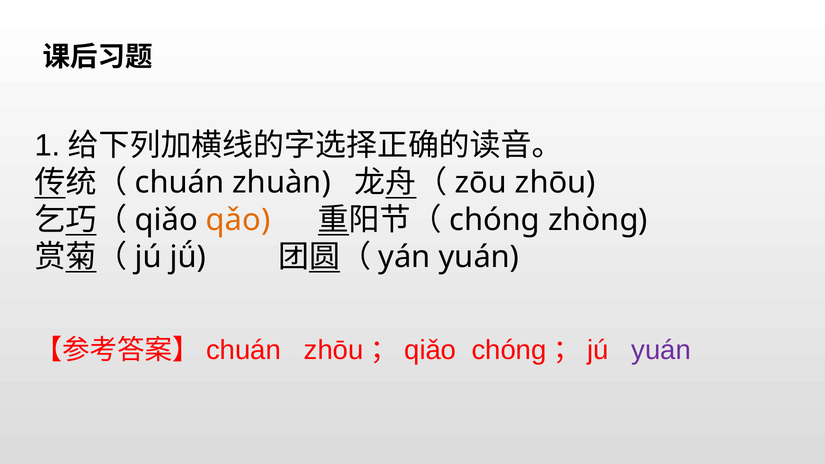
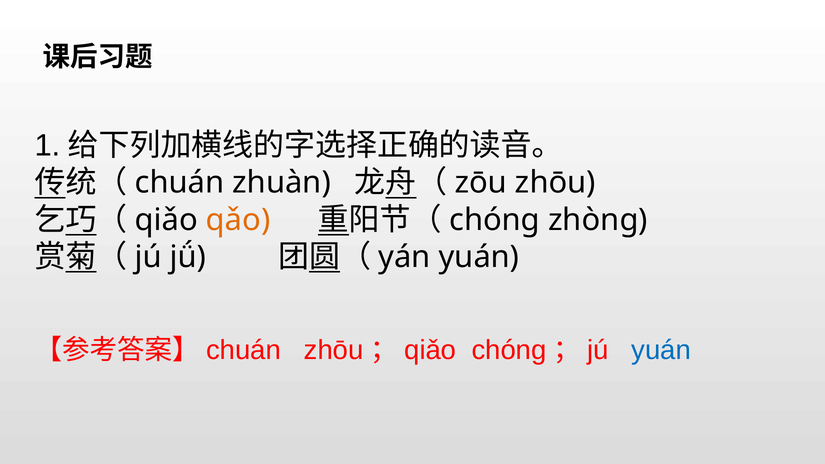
yuán at (661, 350) colour: purple -> blue
